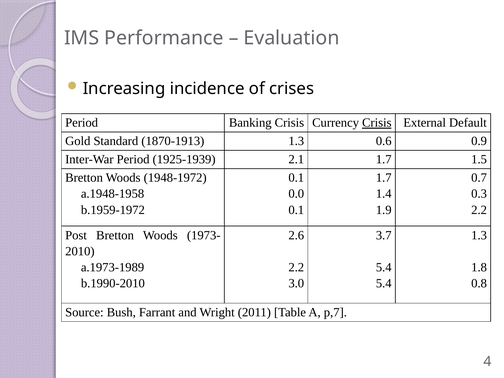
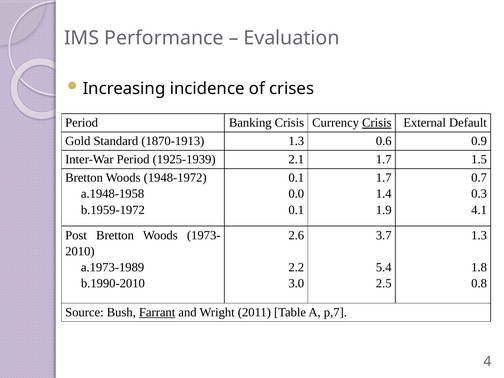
2.2 at (479, 210): 2.2 -> 4.1
5.4 at (384, 283): 5.4 -> 2.5
Farrant underline: none -> present
